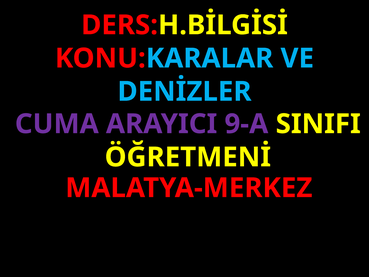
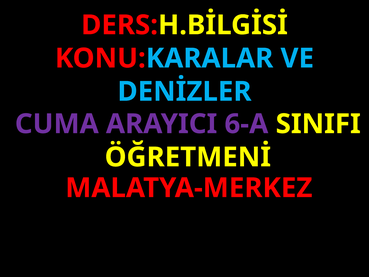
9-A: 9-A -> 6-A
